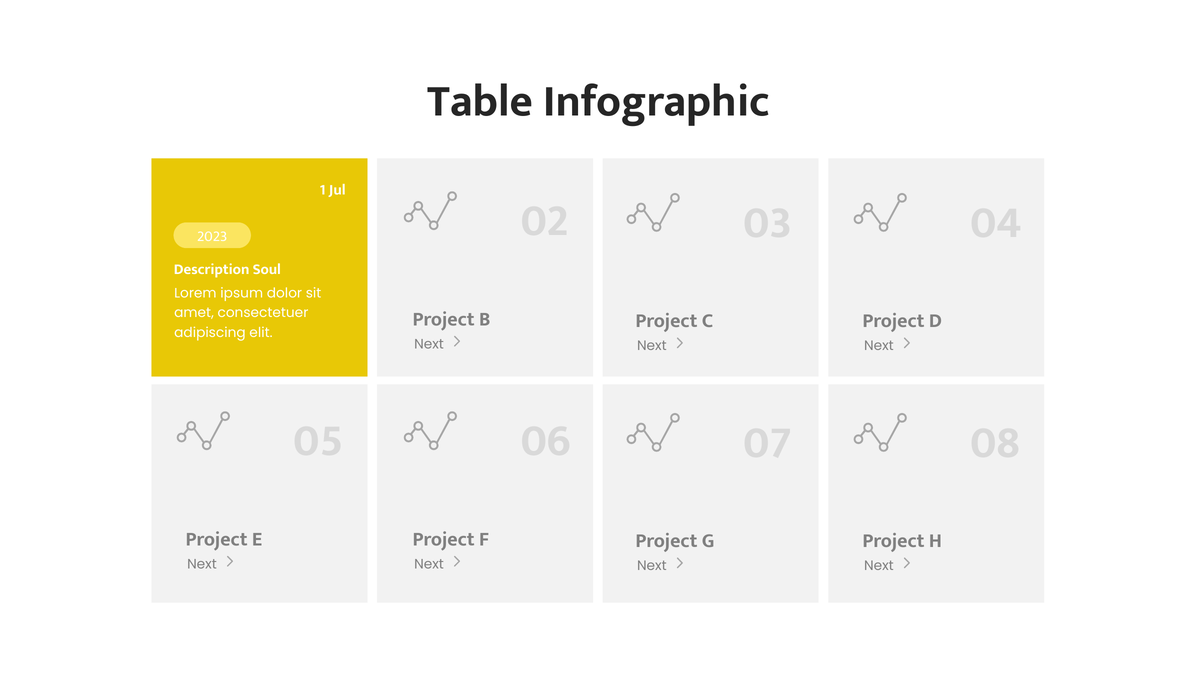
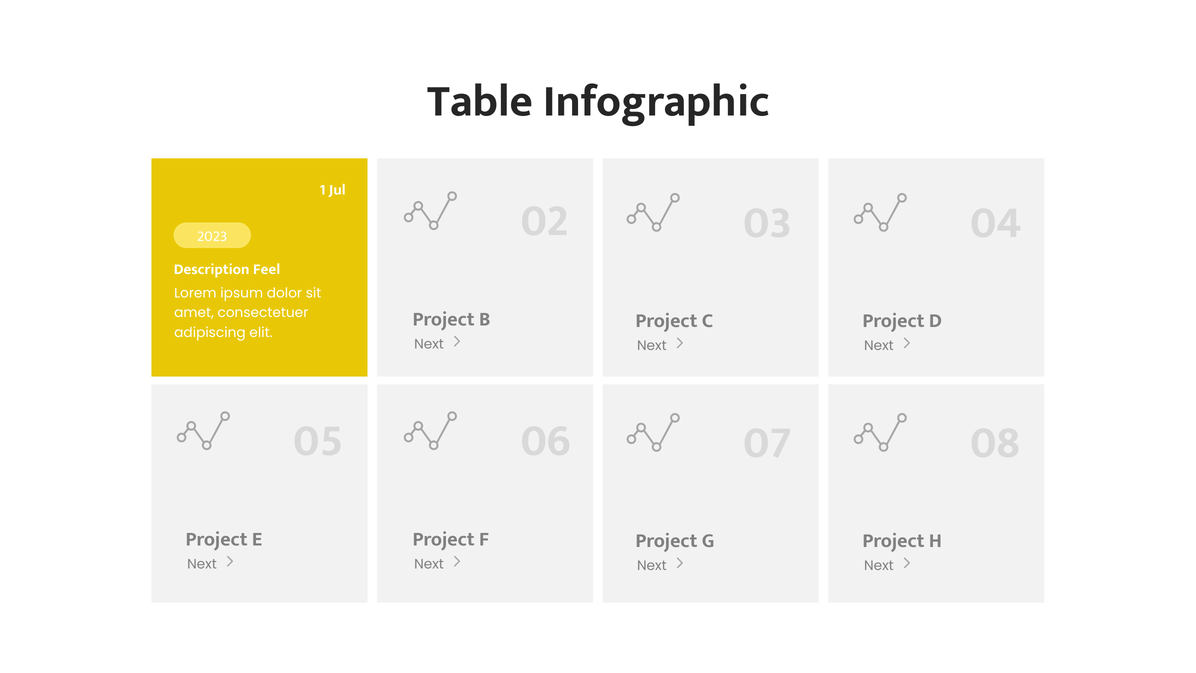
Soul: Soul -> Feel
